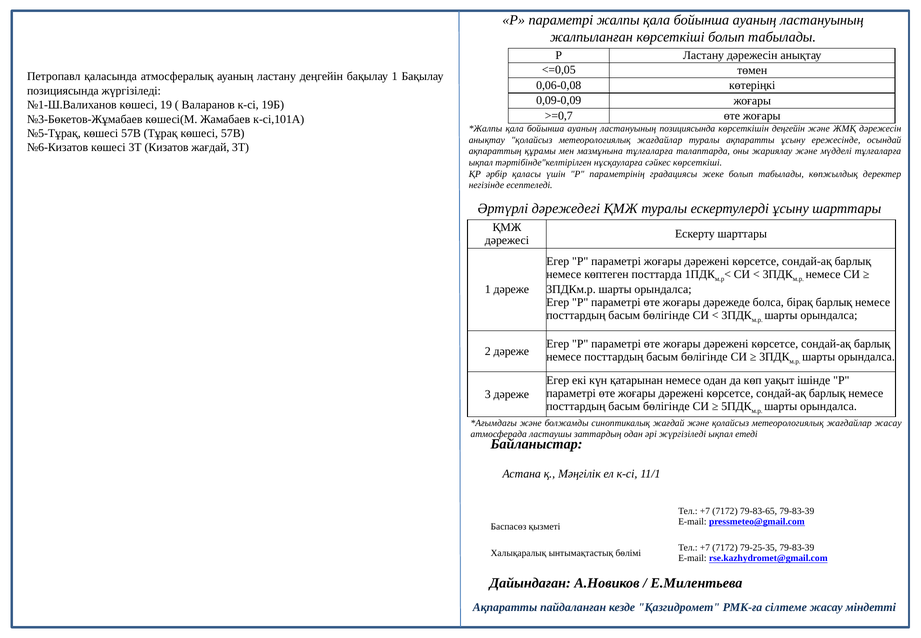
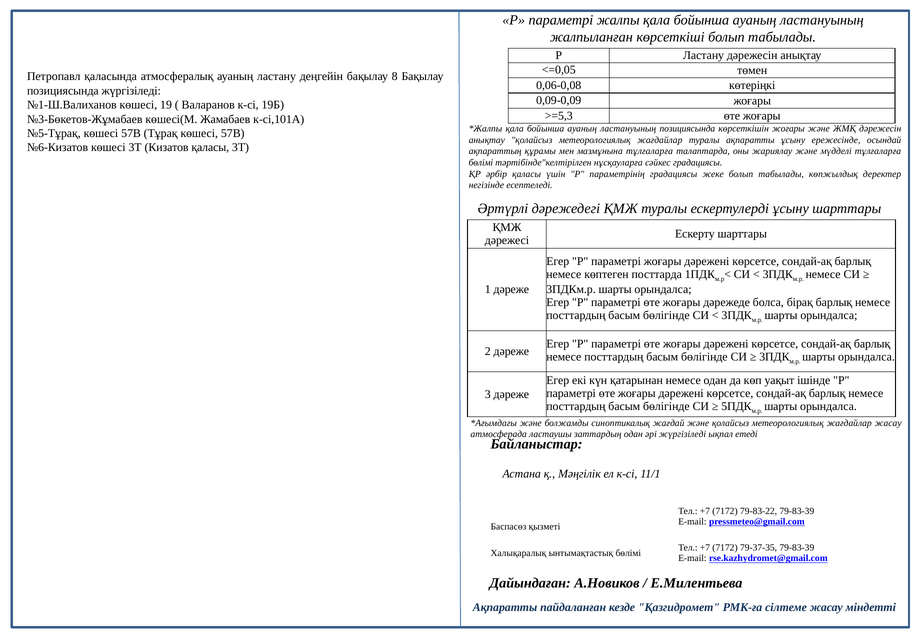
бақылау 1: 1 -> 8
>=0,7: >=0,7 -> >=5,3
көрсеткішін деңгейін: деңгейін -> жоғары
Кизатов жағдай: жағдай -> қаласы
ықпал at (481, 163): ықпал -> бөлімі
сәйкес көрсеткіші: көрсеткіші -> градациясы
79-83-65: 79-83-65 -> 79-83-22
79-25-35: 79-25-35 -> 79-37-35
